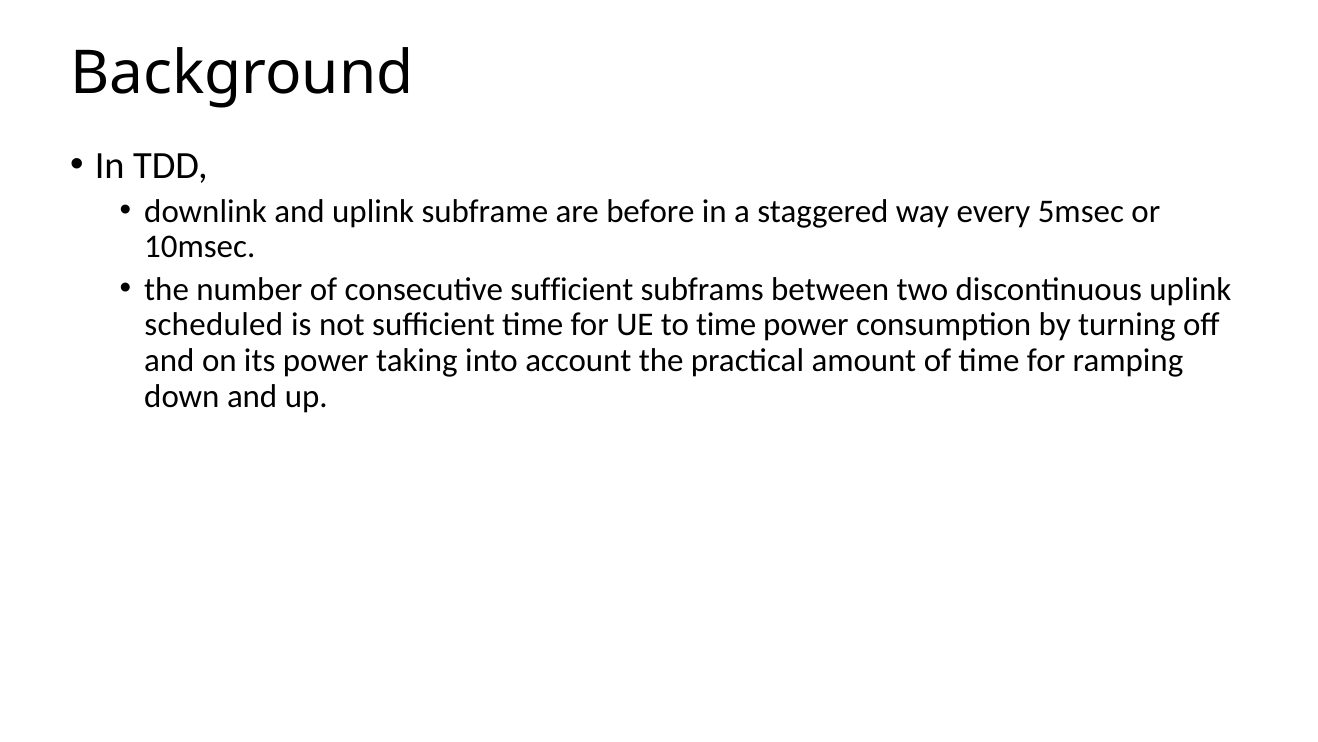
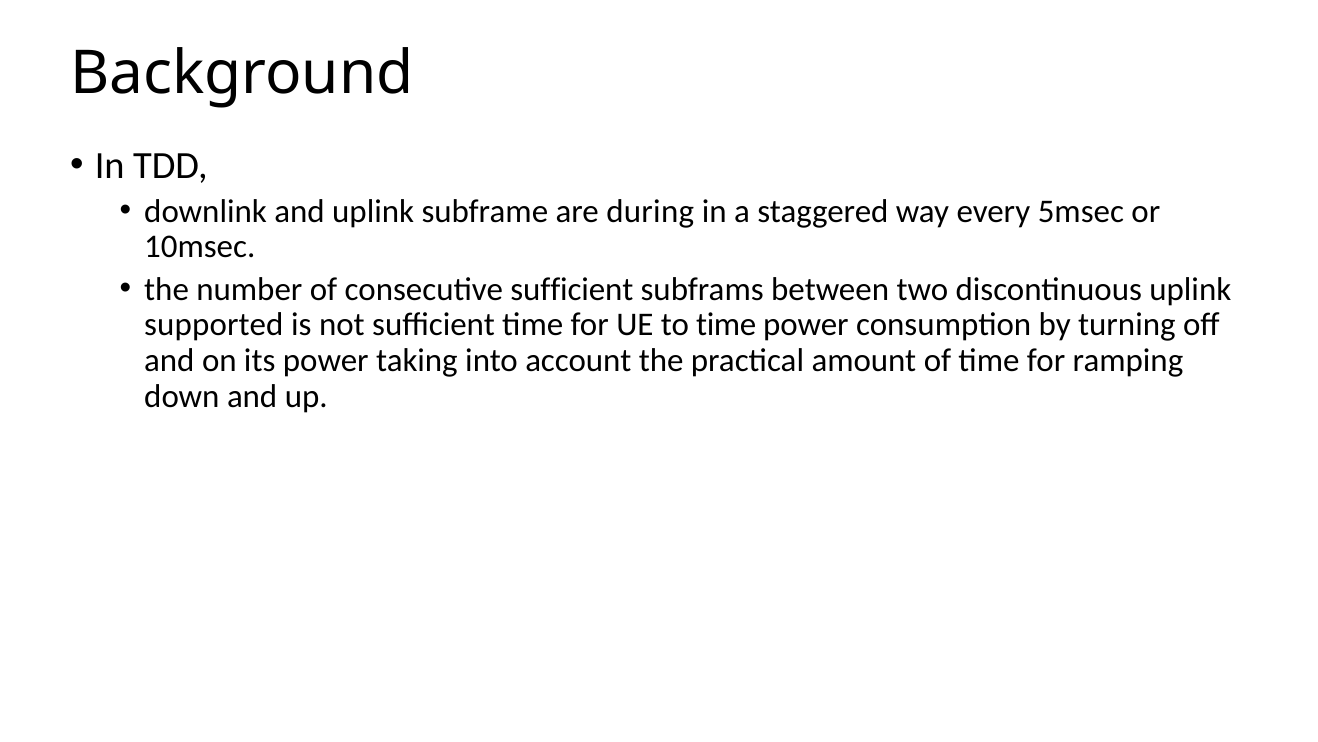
before: before -> during
scheduled: scheduled -> supported
